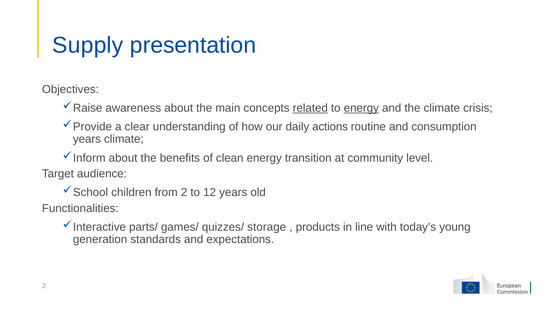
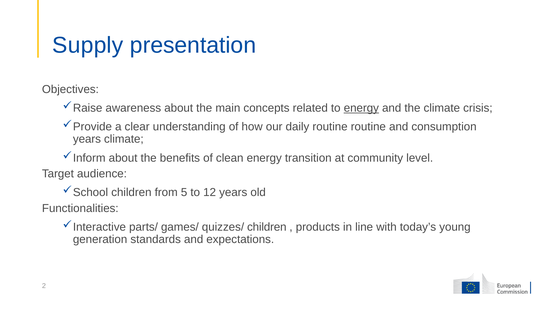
related underline: present -> none
daily actions: actions -> routine
from 2: 2 -> 5
quizzes/ storage: storage -> children
